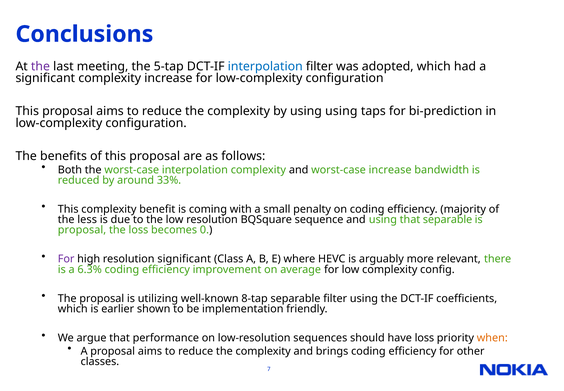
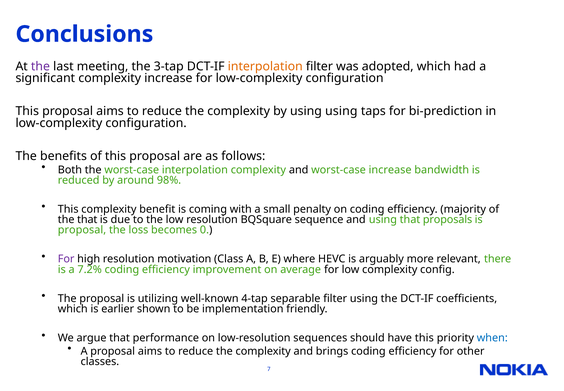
5-tap: 5-tap -> 3-tap
interpolation at (265, 66) colour: blue -> orange
33%: 33% -> 98%
the less: less -> that
that separable: separable -> proposals
resolution significant: significant -> motivation
6.3%: 6.3% -> 7.2%
8-tap: 8-tap -> 4-tap
have loss: loss -> this
when colour: orange -> blue
